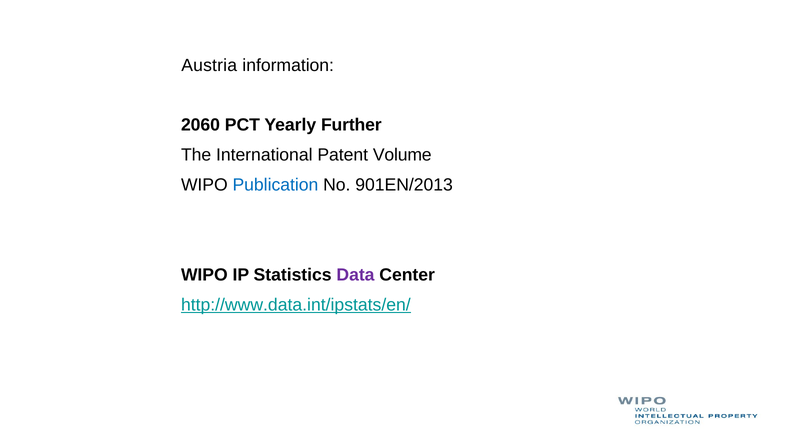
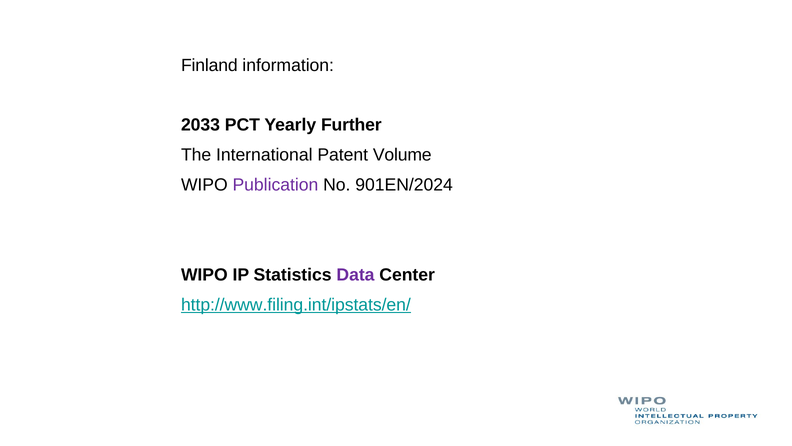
Austria: Austria -> Finland
2060: 2060 -> 2033
Publication colour: blue -> purple
901EN/2013: 901EN/2013 -> 901EN/2024
http://www.data.int/ipstats/en/: http://www.data.int/ipstats/en/ -> http://www.filing.int/ipstats/en/
